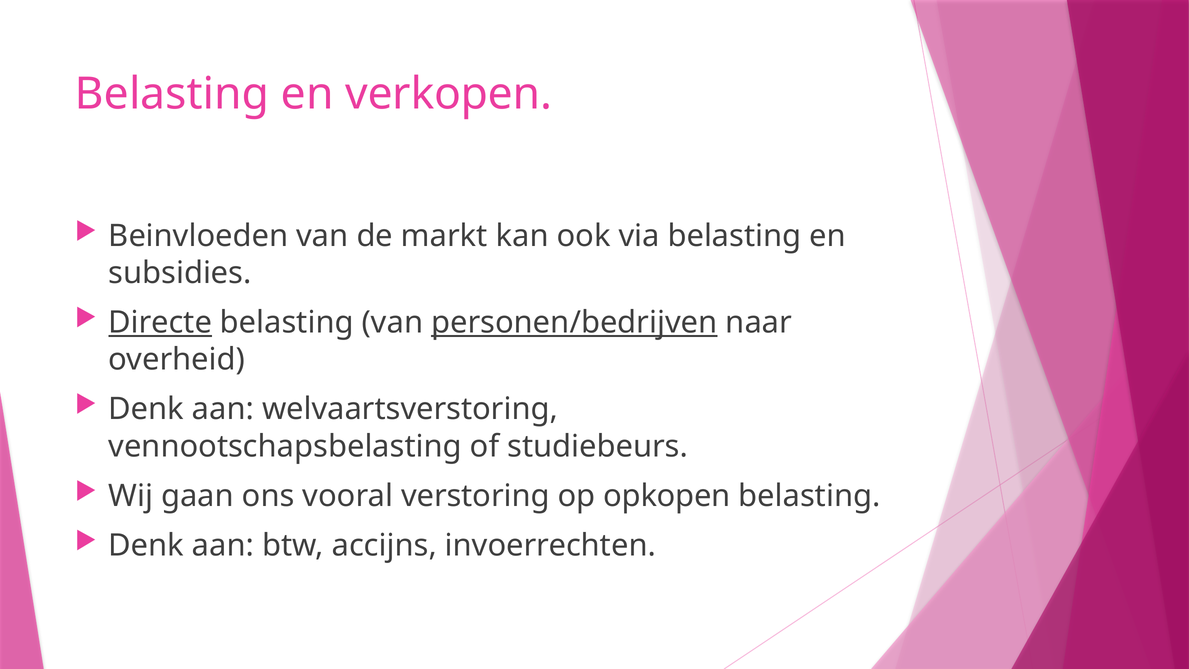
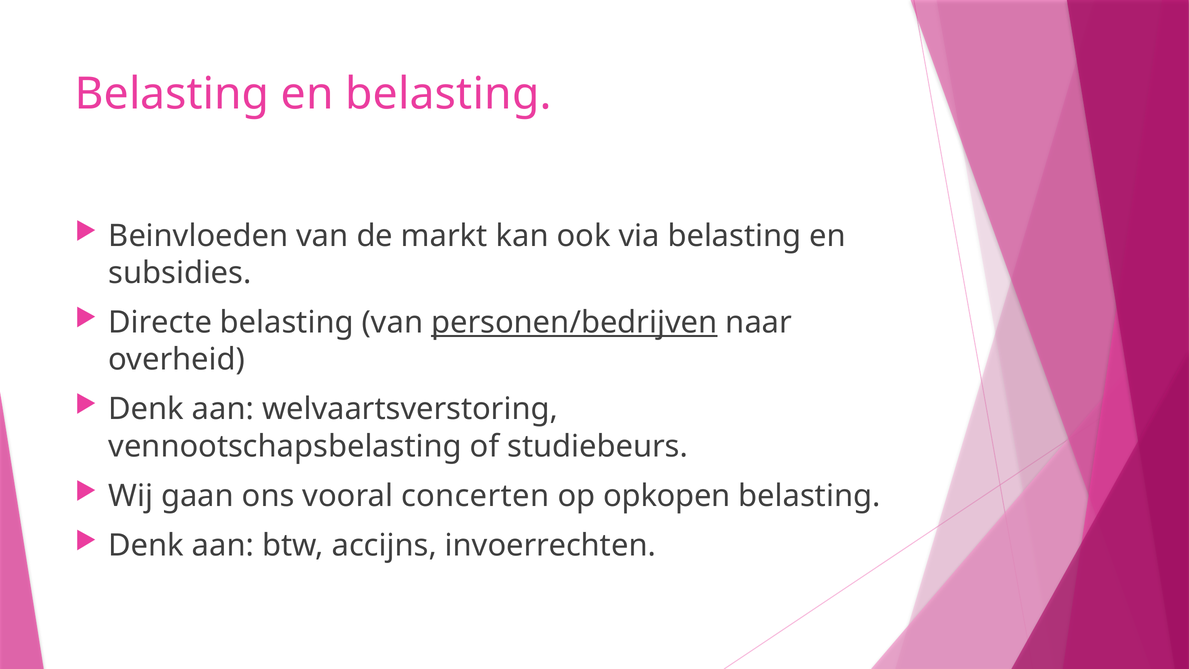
en verkopen: verkopen -> belasting
Directe underline: present -> none
verstoring: verstoring -> concerten
